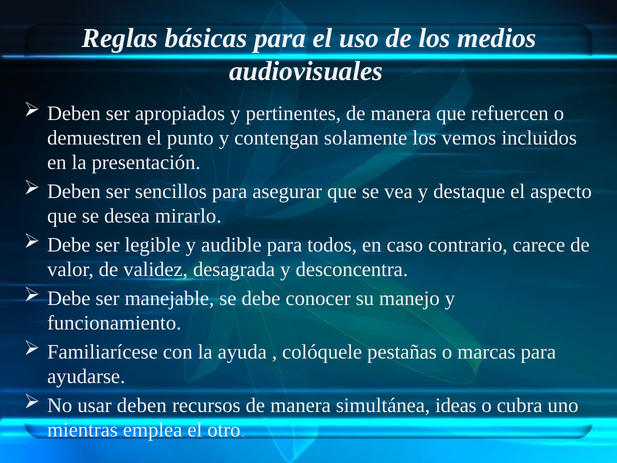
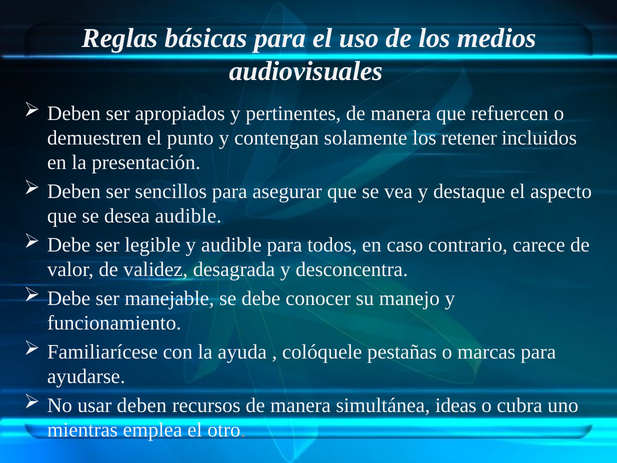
vemos: vemos -> retener
desea mirarlo: mirarlo -> audible
